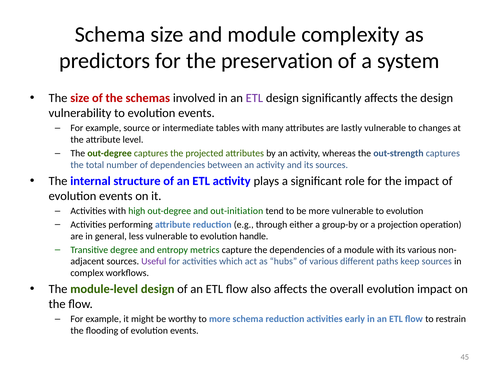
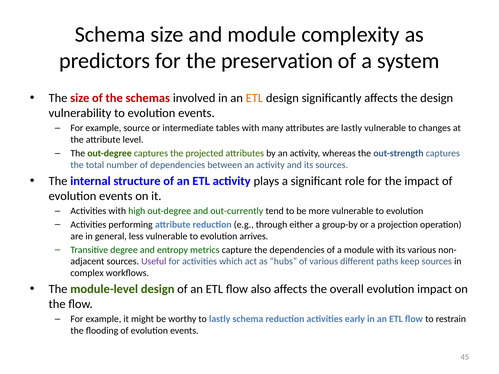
ETL at (254, 98) colour: purple -> orange
out-initiation: out-initiation -> out-currently
handle: handle -> arrives
to more: more -> lastly
